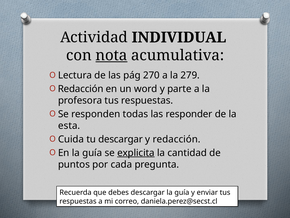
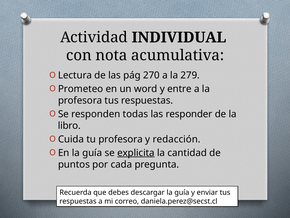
nota underline: present -> none
Redacción at (81, 89): Redacción -> Prometeo
parte: parte -> entre
esta: esta -> libro
tu descargar: descargar -> profesora
